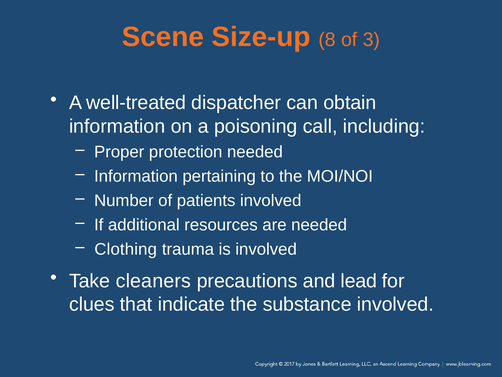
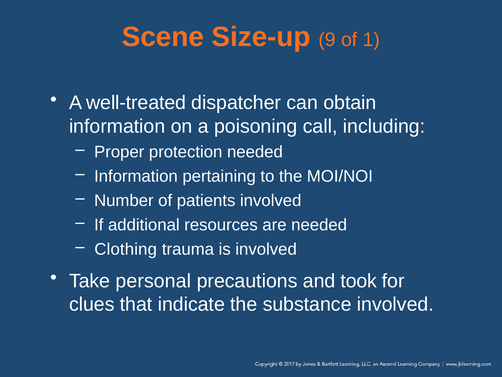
8: 8 -> 9
3: 3 -> 1
cleaners: cleaners -> personal
lead: lead -> took
